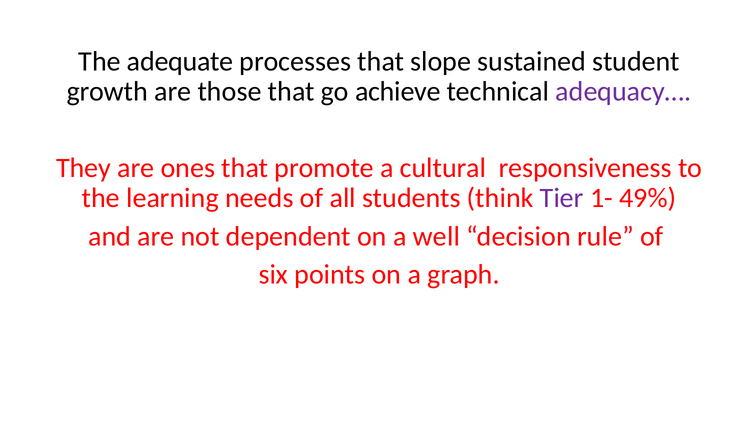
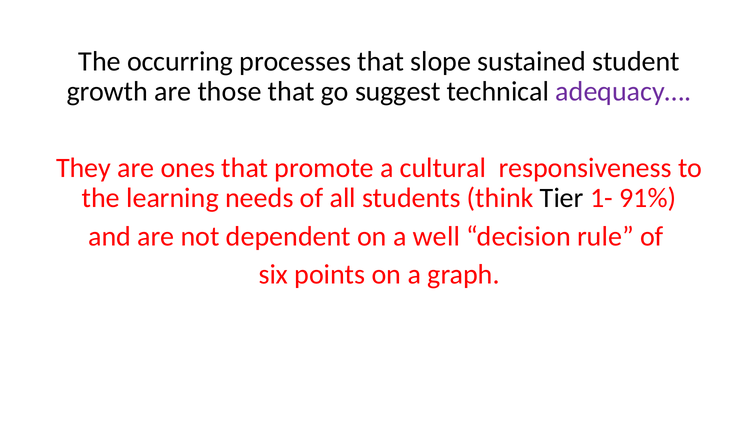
adequate: adequate -> occurring
achieve: achieve -> suggest
Tier colour: purple -> black
49%: 49% -> 91%
